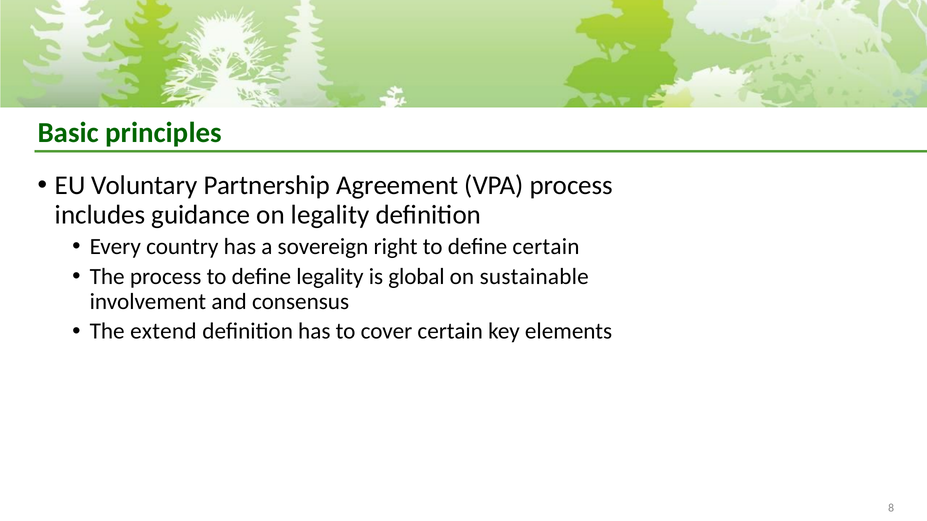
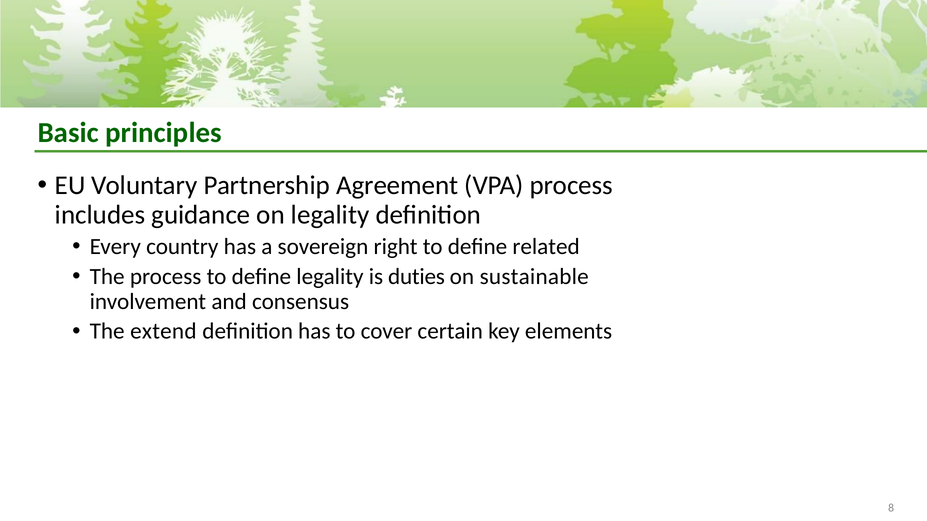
define certain: certain -> related
global: global -> duties
